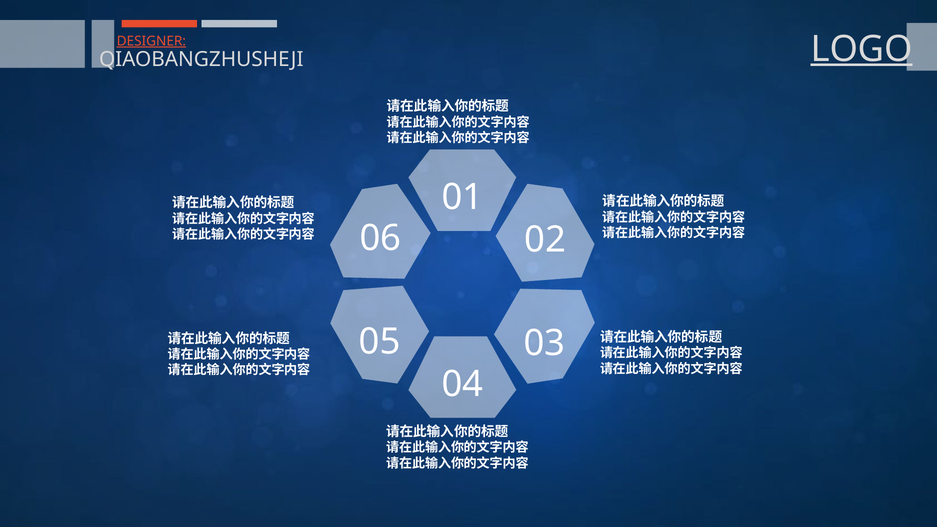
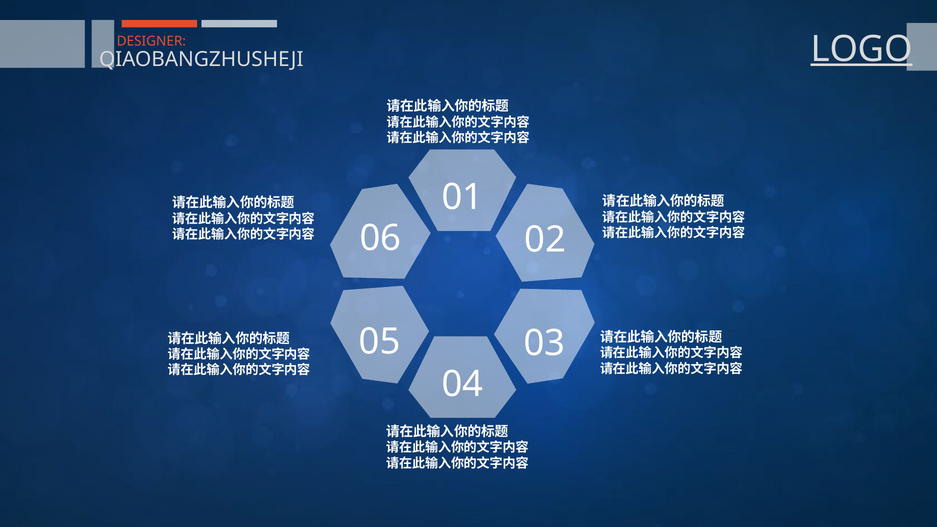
DESIGNER underline: present -> none
